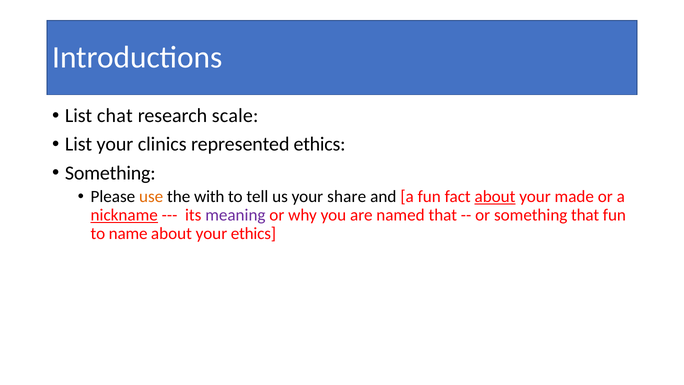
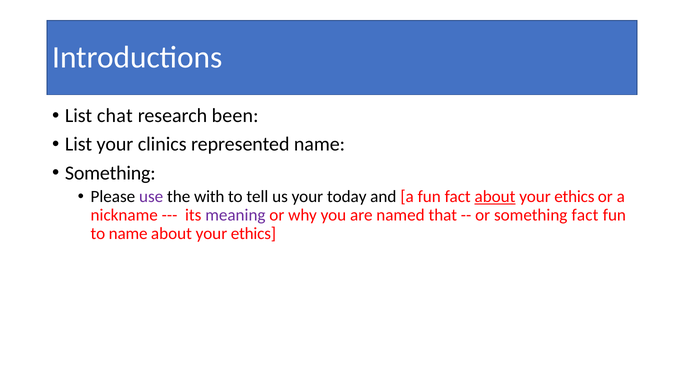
scale: scale -> been
represented ethics: ethics -> name
use colour: orange -> purple
share: share -> today
made at (574, 196): made -> ethics
nickname underline: present -> none
something that: that -> fact
